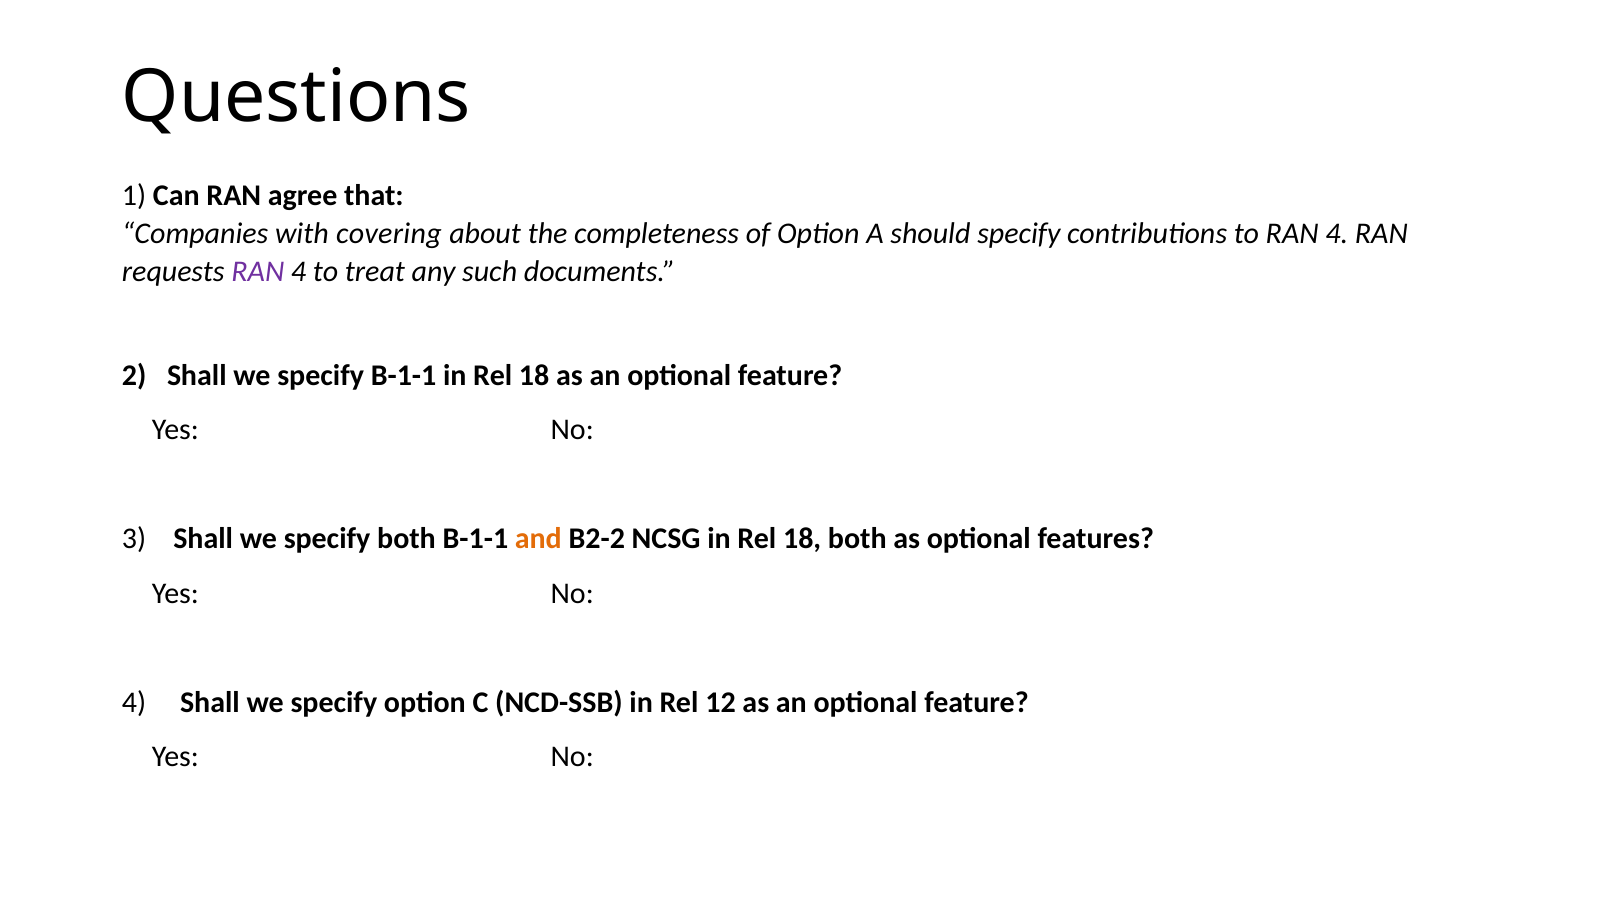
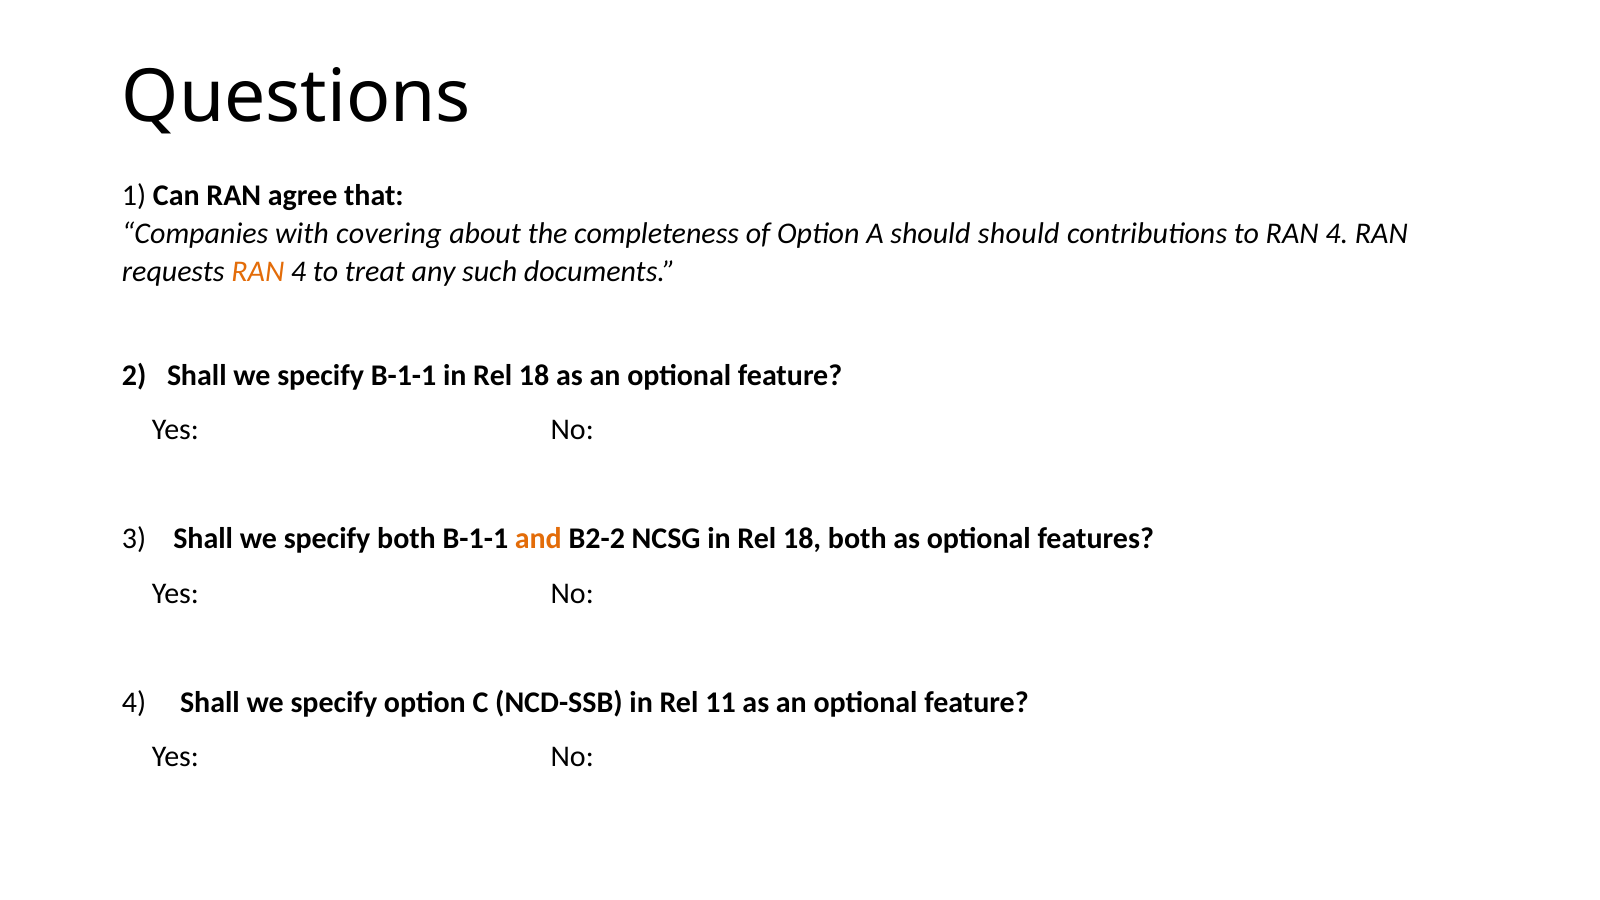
should specify: specify -> should
RAN at (258, 272) colour: purple -> orange
12: 12 -> 11
